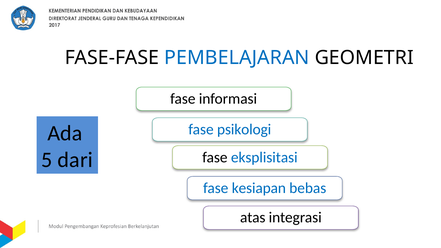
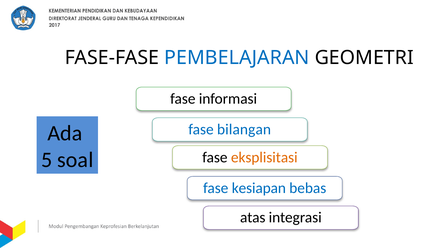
psikologi: psikologi -> bilangan
dari: dari -> soal
eksplisitasi colour: blue -> orange
